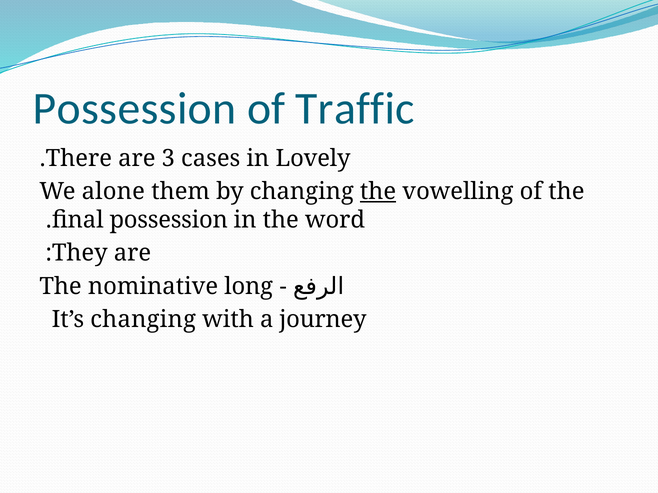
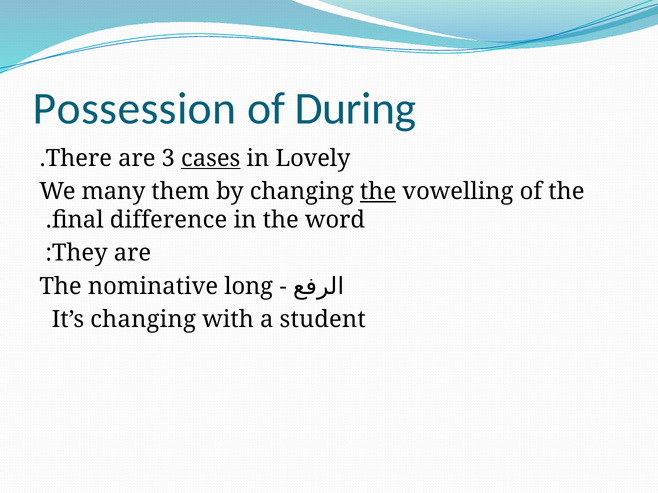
Traffic: Traffic -> During
cases underline: none -> present
alone: alone -> many
final possession: possession -> difference
journey: journey -> student
